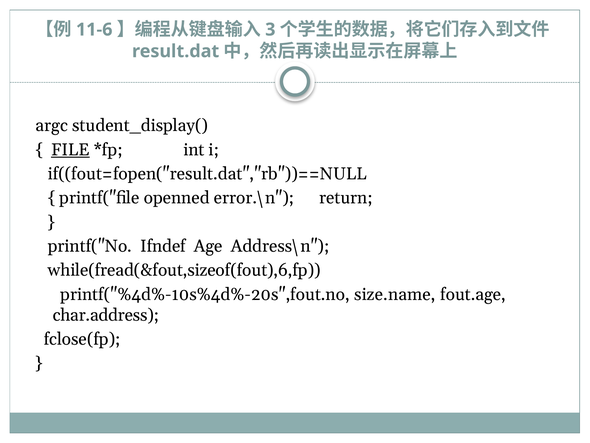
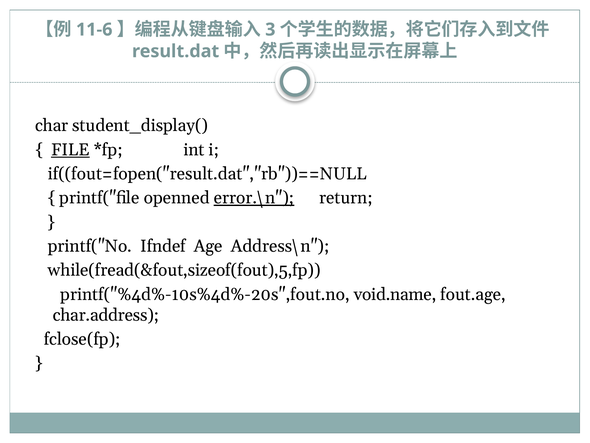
argc: argc -> char
error.\n underline: none -> present
while(fread(&fout,sizeof(fout),6,fp: while(fread(&fout,sizeof(fout),6,fp -> while(fread(&fout,sizeof(fout),5,fp
size.name: size.name -> void.name
